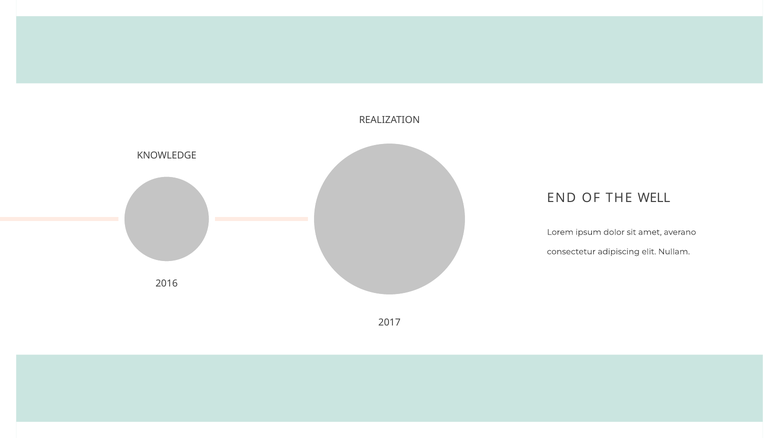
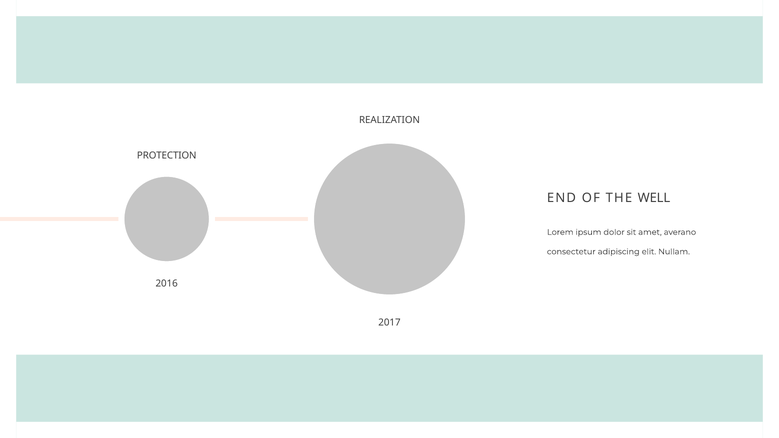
KNOWLEDGE: KNOWLEDGE -> PROTECTION
